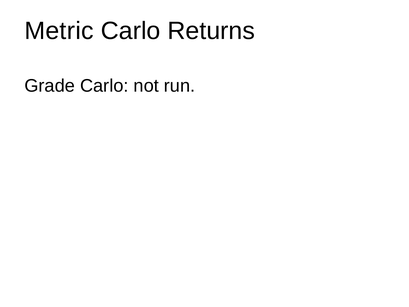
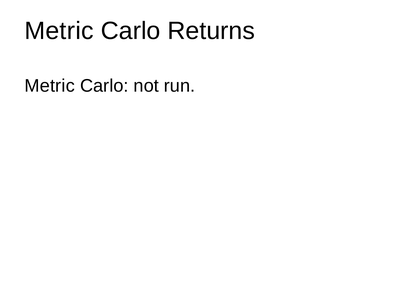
Grade at (50, 86): Grade -> Metric
